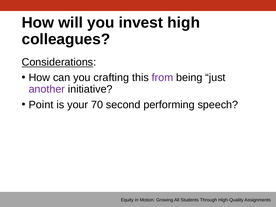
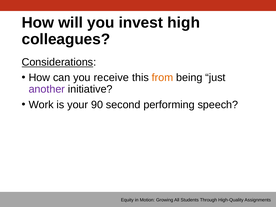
crafting: crafting -> receive
from colour: purple -> orange
Point: Point -> Work
70: 70 -> 90
